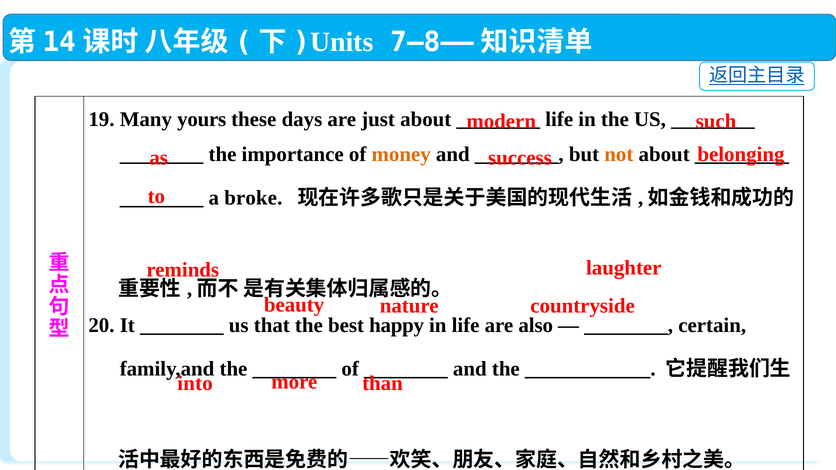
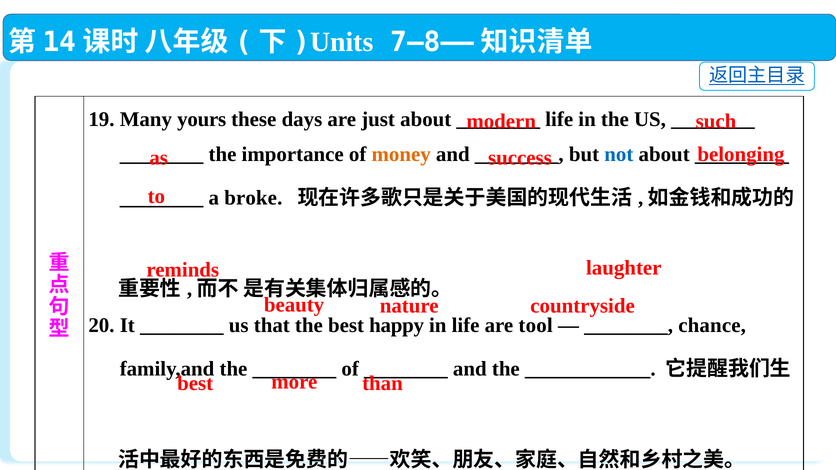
not colour: orange -> blue
also: also -> tool
certain: certain -> chance
into at (195, 384): into -> best
